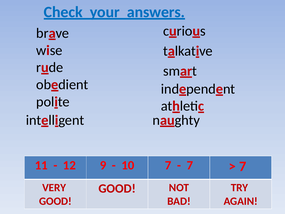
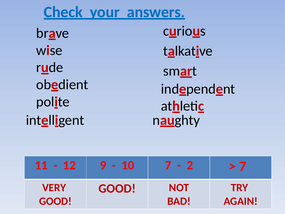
7 at (190, 165): 7 -> 2
